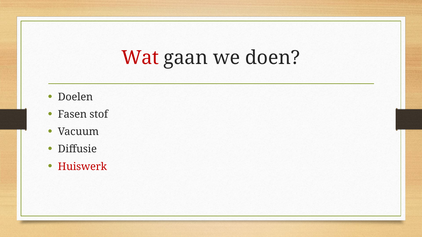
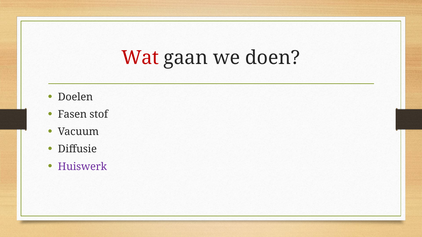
Huiswerk colour: red -> purple
